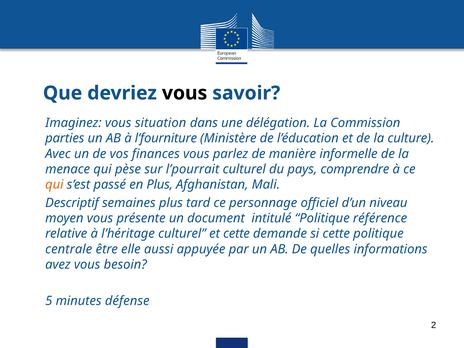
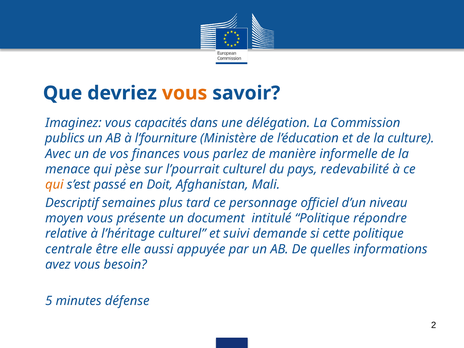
vous at (185, 93) colour: black -> orange
situation: situation -> capacités
parties: parties -> publics
comprendre: comprendre -> redevabilité
en Plus: Plus -> Doit
référence: référence -> répondre
et cette: cette -> suivi
